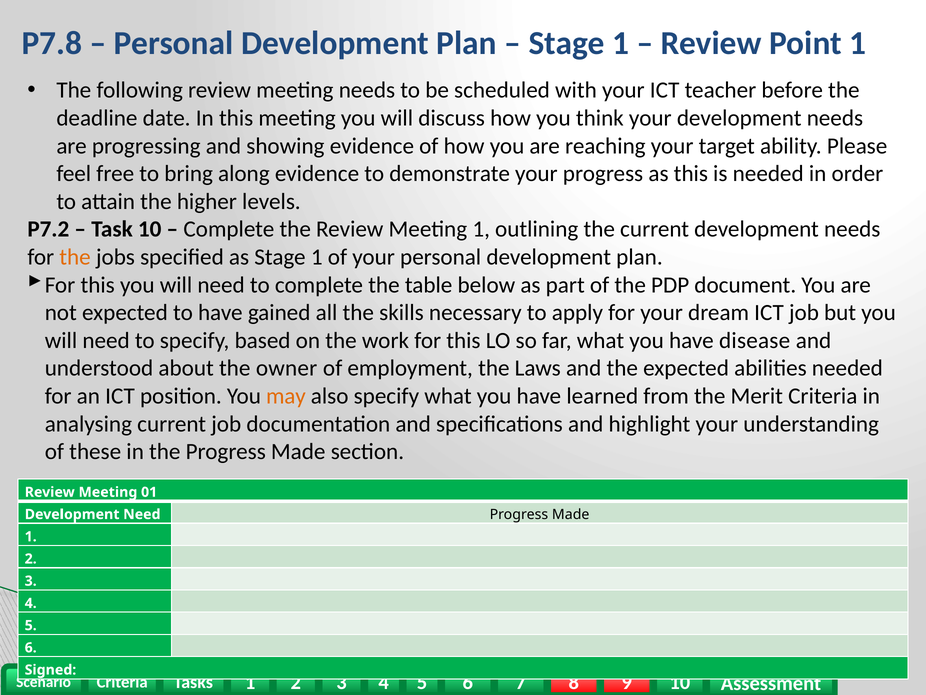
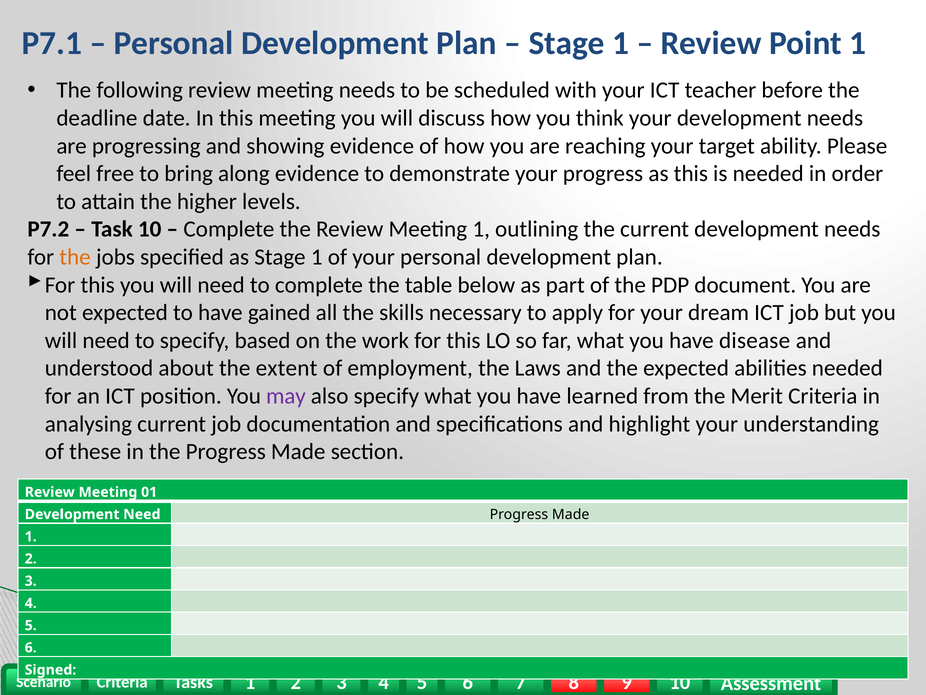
P7.8: P7.8 -> P7.1
owner: owner -> extent
may colour: orange -> purple
